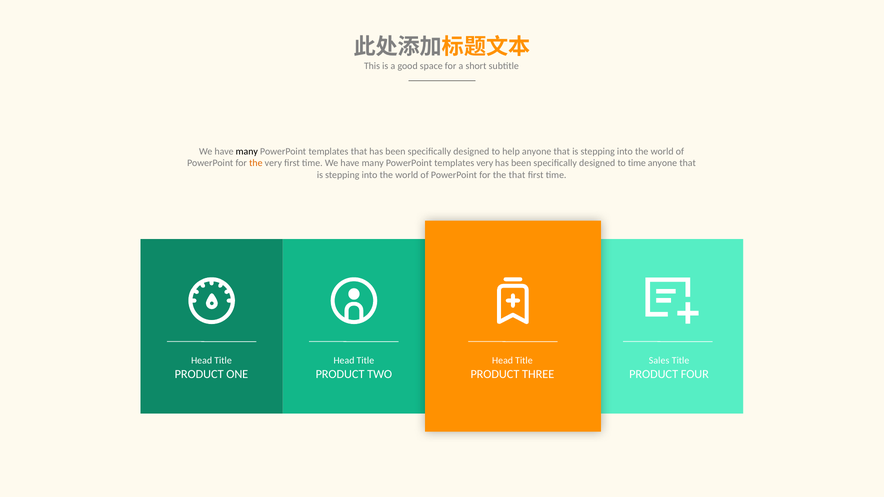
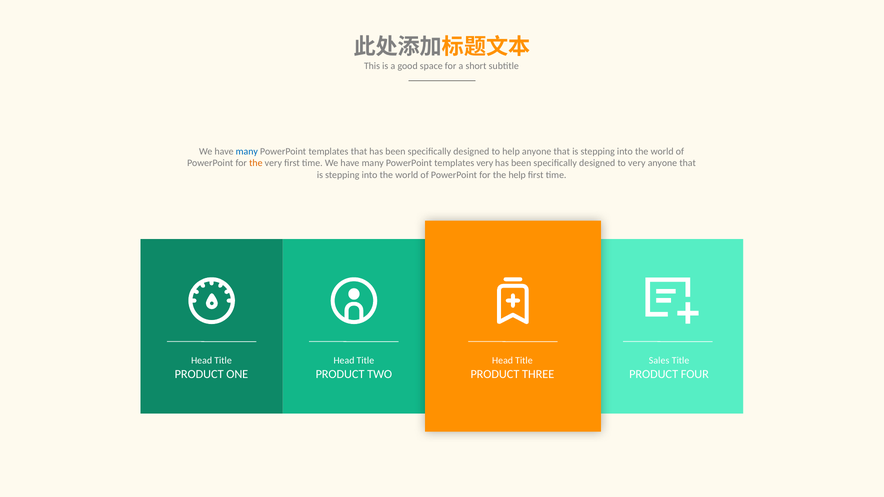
many at (247, 151) colour: black -> blue
to time: time -> very
the that: that -> help
